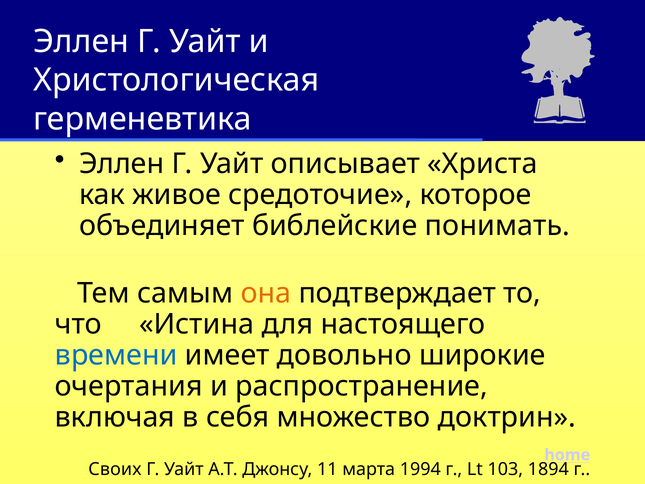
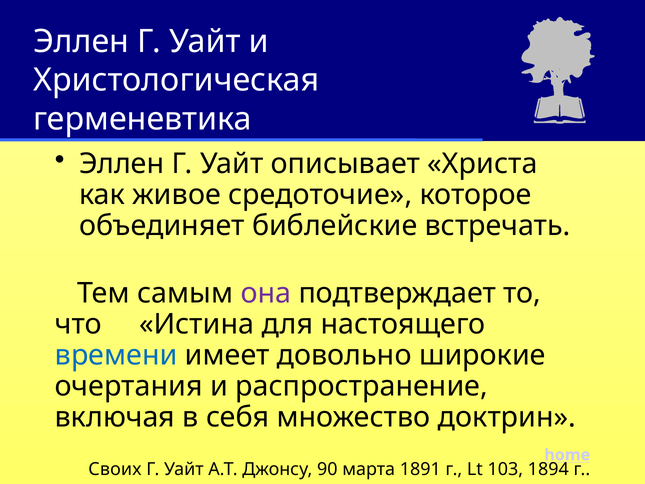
понимать: понимать -> встречать
она colour: orange -> purple
11: 11 -> 90
1994: 1994 -> 1891
